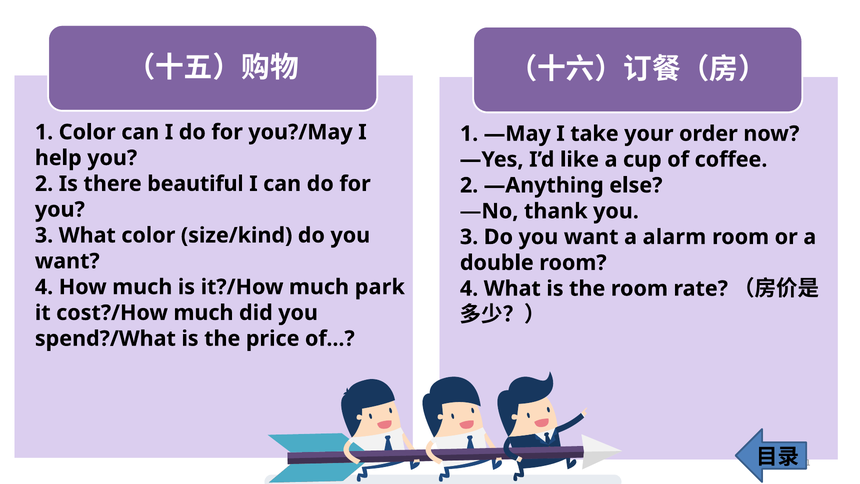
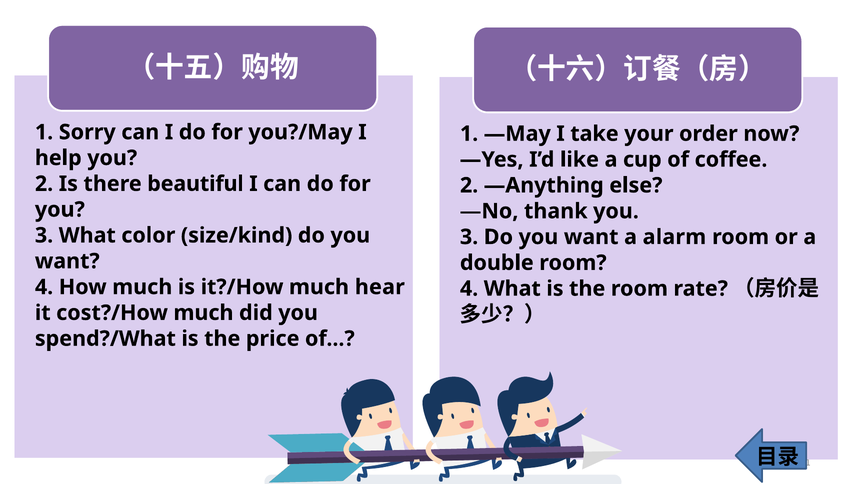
1 Color: Color -> Sorry
park: park -> hear
